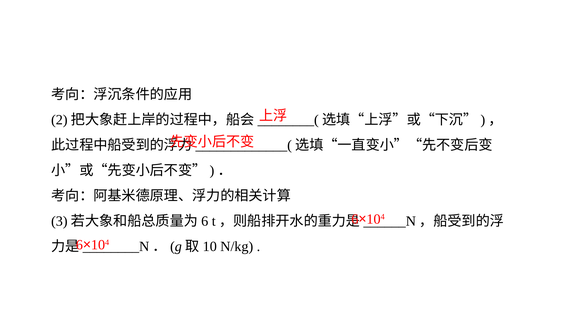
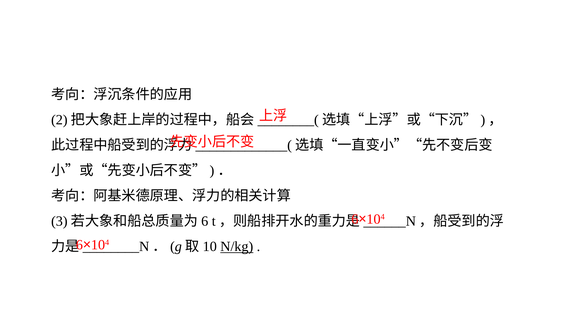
N/kg underline: none -> present
